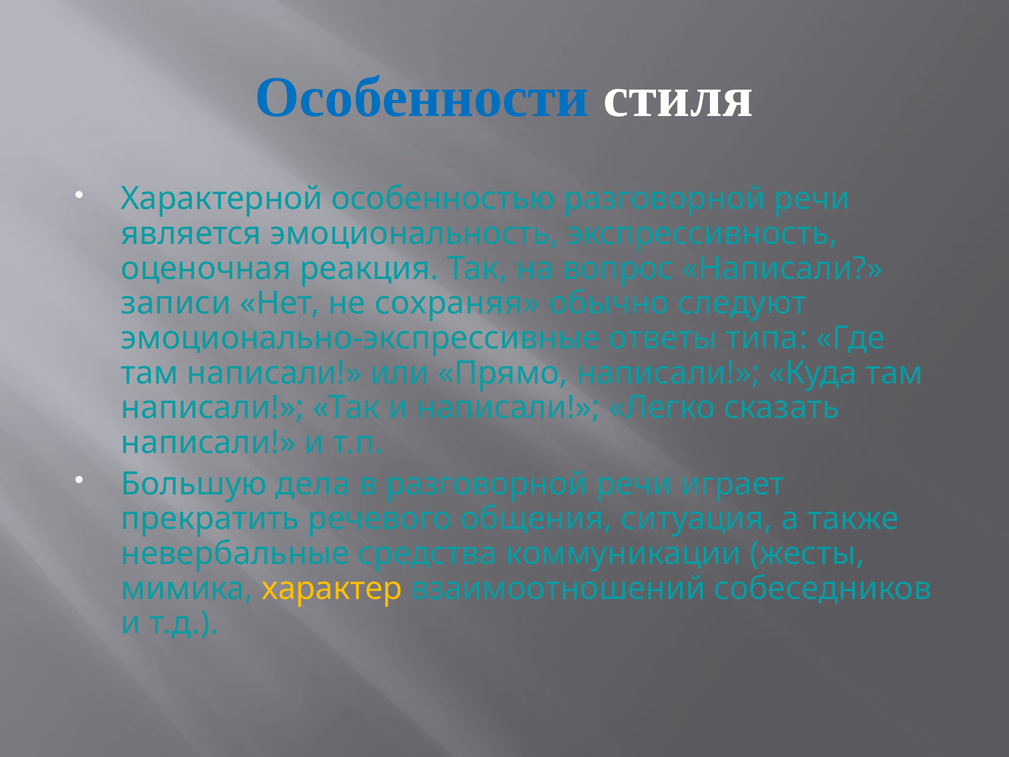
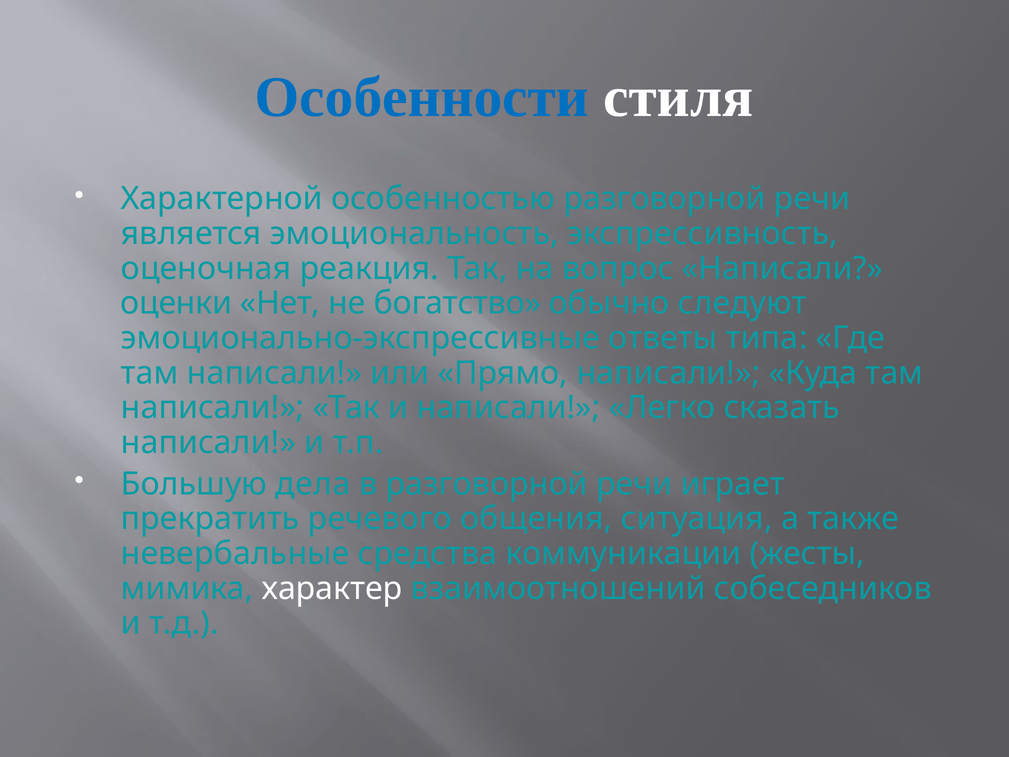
записи: записи -> оценки
сохраняя: сохраняя -> богатство
характер colour: yellow -> white
